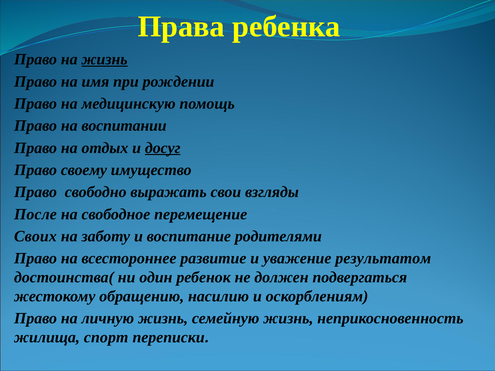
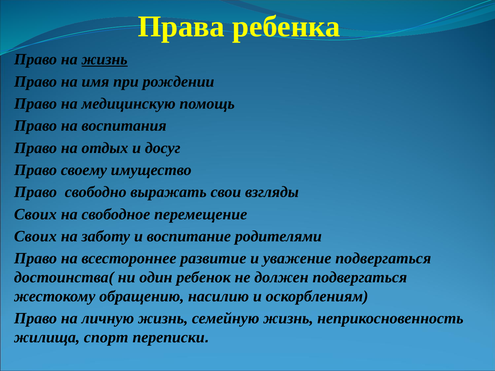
воспитании: воспитании -> воспитания
досуг underline: present -> none
После at (35, 214): После -> Своих
уважение результатом: результатом -> подвергаться
